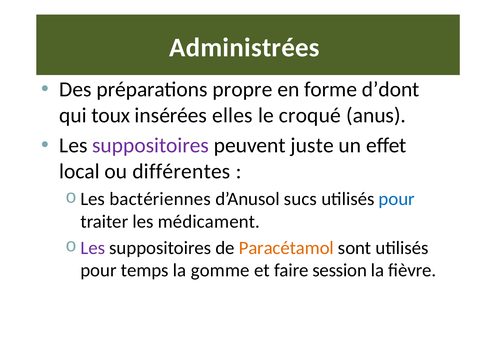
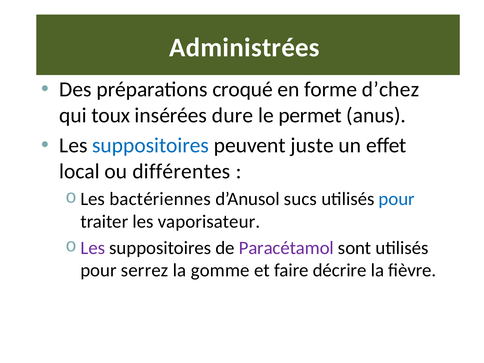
propre: propre -> croqué
d’dont: d’dont -> d’chez
elles: elles -> dure
croqué: croqué -> permet
suppositoires at (151, 145) colour: purple -> blue
médicament: médicament -> vaporisateur
Paracétamol colour: orange -> purple
temps: temps -> serrez
session: session -> décrire
